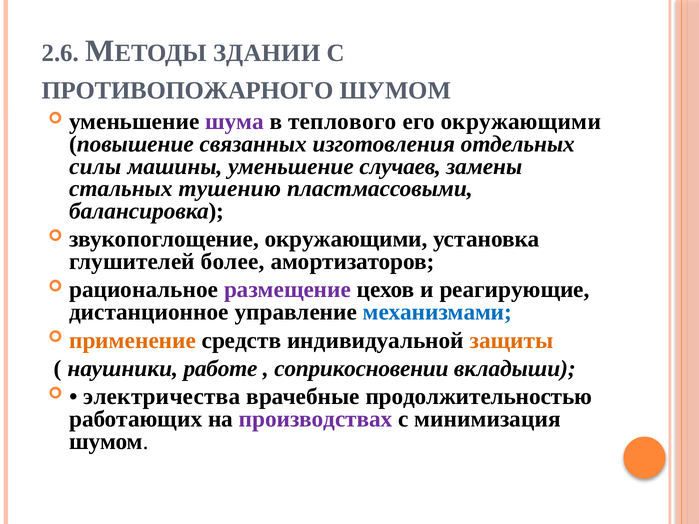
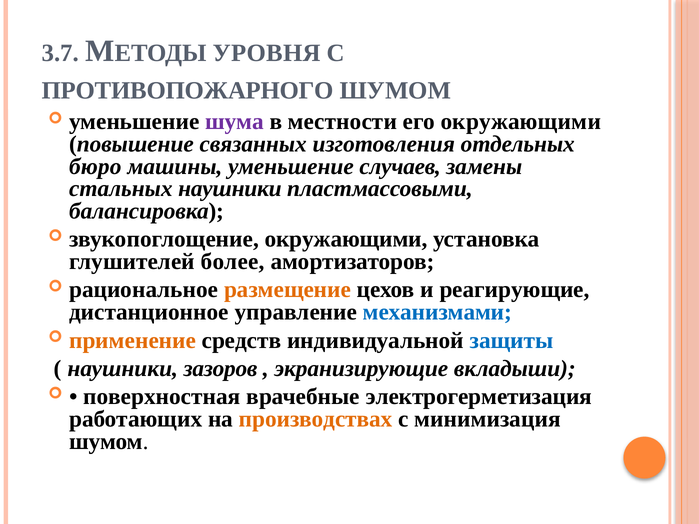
2.6: 2.6 -> 3.7
ЗДАНИИ: ЗДАНИИ -> УРОВНЯ
теплового: теплового -> местности
силы: силы -> бюро
стальных тушению: тушению -> наушники
размещение colour: purple -> orange
защиты colour: orange -> blue
работе: работе -> зазоров
соприкосновении: соприкосновении -> экранизирующие
электричества: электричества -> поверхностная
продолжительностью: продолжительностью -> электрогерметизация
производствах colour: purple -> orange
